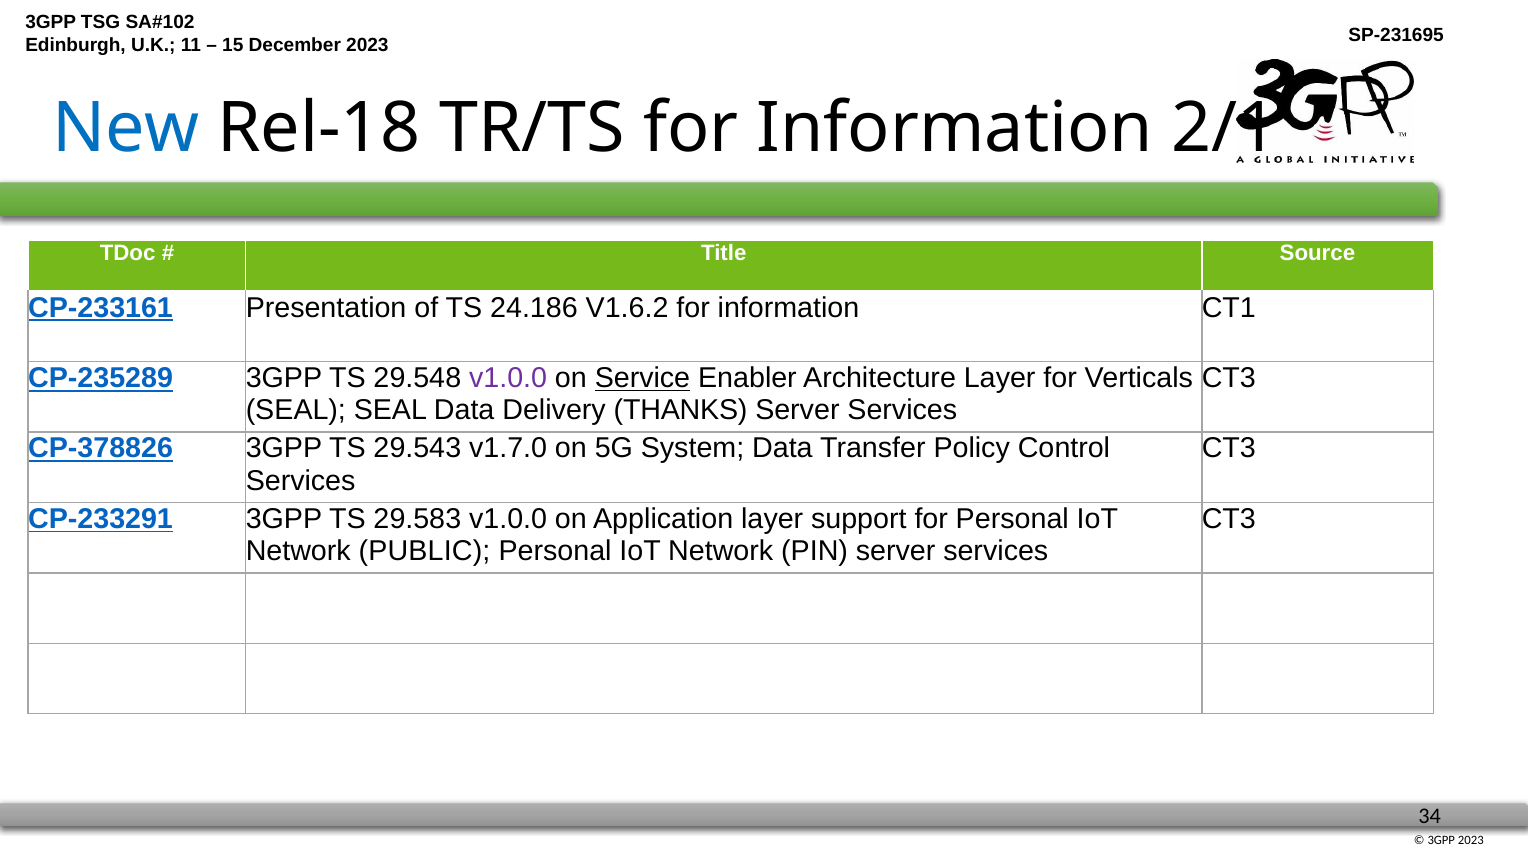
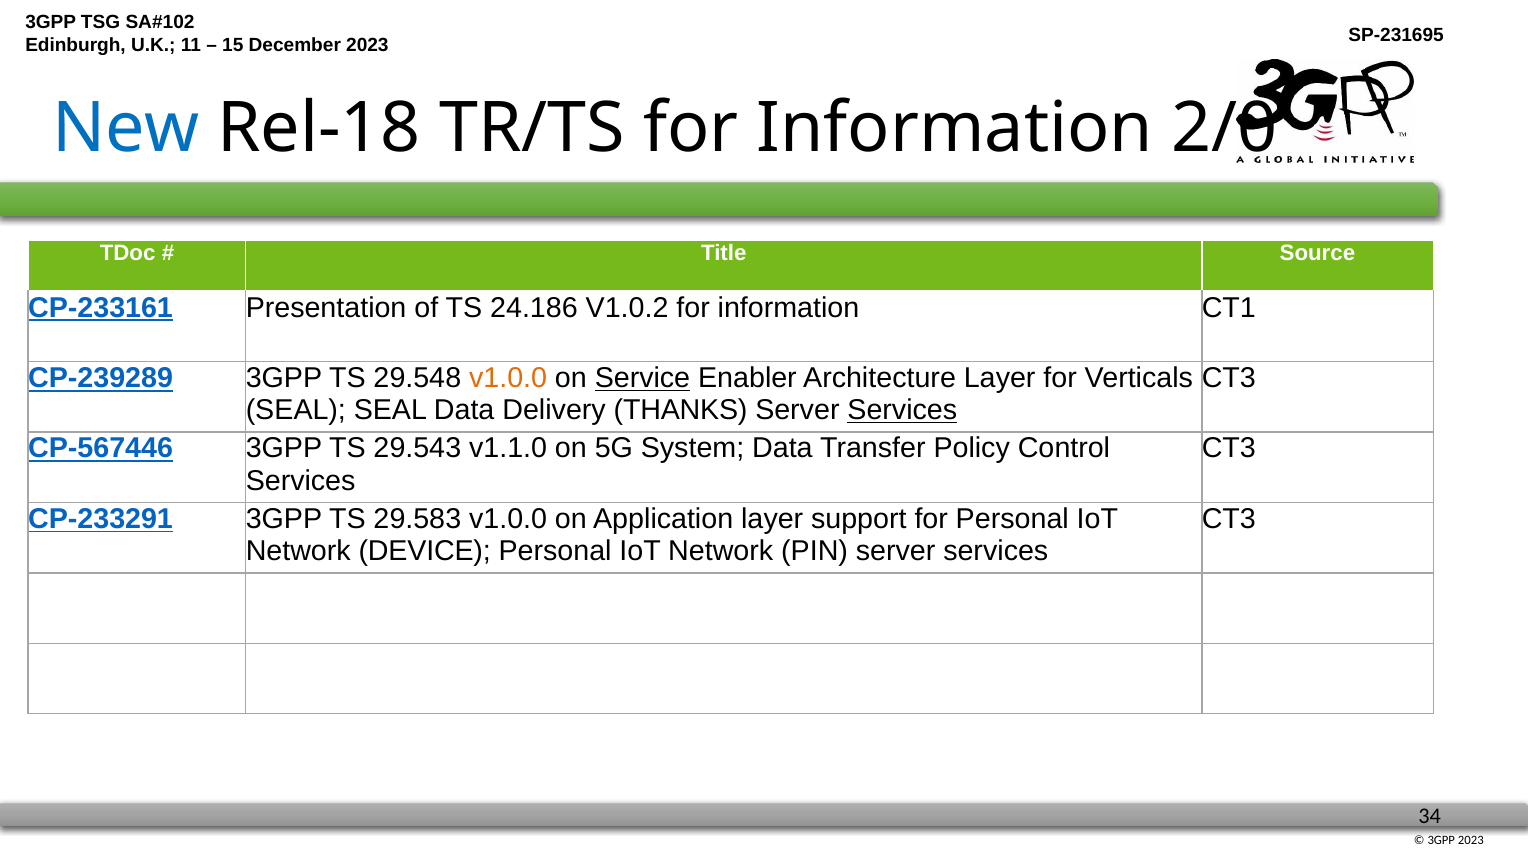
2/1: 2/1 -> 2/0
V1.6.2: V1.6.2 -> V1.0.2
CP-235289: CP-235289 -> CP-239289
v1.0.0 at (508, 378) colour: purple -> orange
Services at (902, 410) underline: none -> present
CP-378826: CP-378826 -> CP-567446
v1.7.0: v1.7.0 -> v1.1.0
PUBLIC: PUBLIC -> DEVICE
